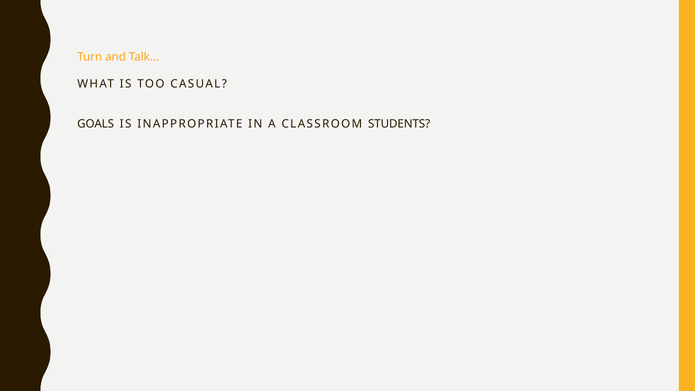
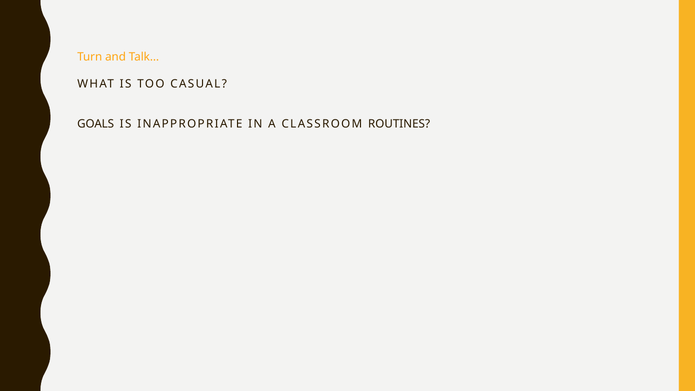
STUDENTS: STUDENTS -> ROUTINES
